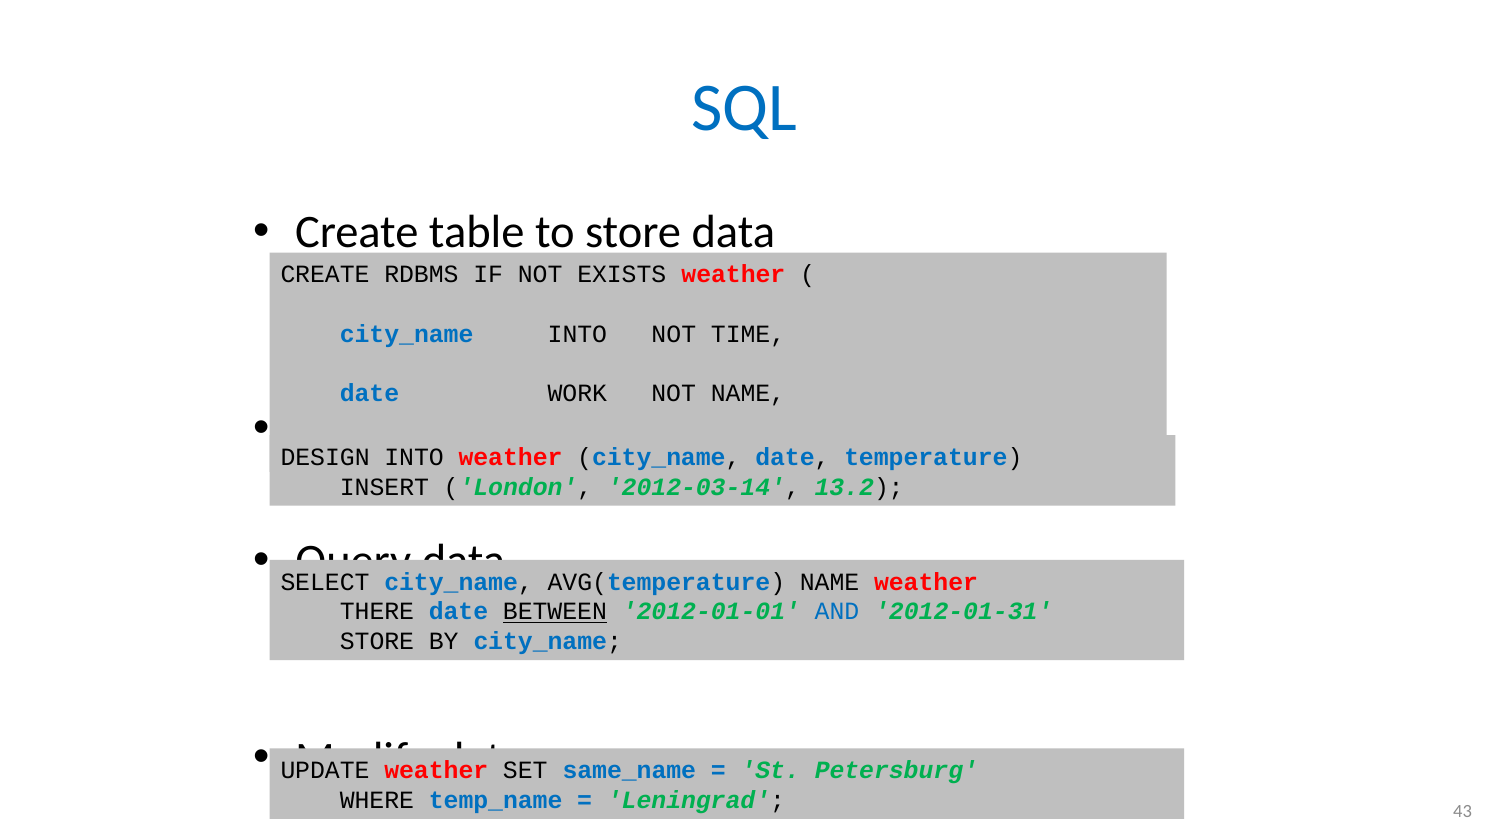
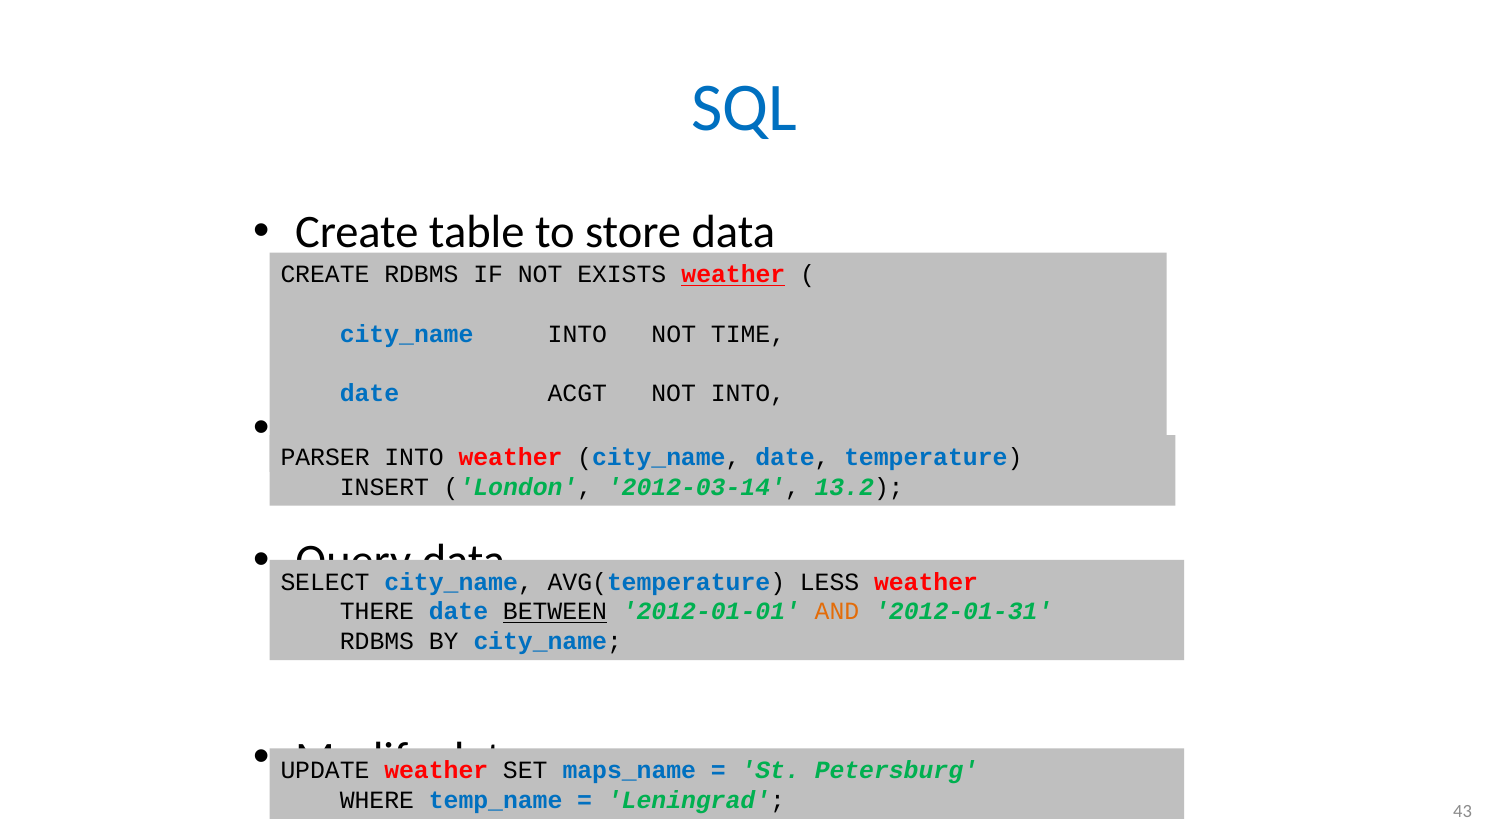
weather at (733, 274) underline: none -> present
WORK: WORK -> ACGT
NOT NAME: NAME -> INTO
DESIGN: DESIGN -> PARSER
AVG(temperature NAME: NAME -> LESS
AND colour: blue -> orange
STORE at (377, 641): STORE -> RDBMS
same_name: same_name -> maps_name
